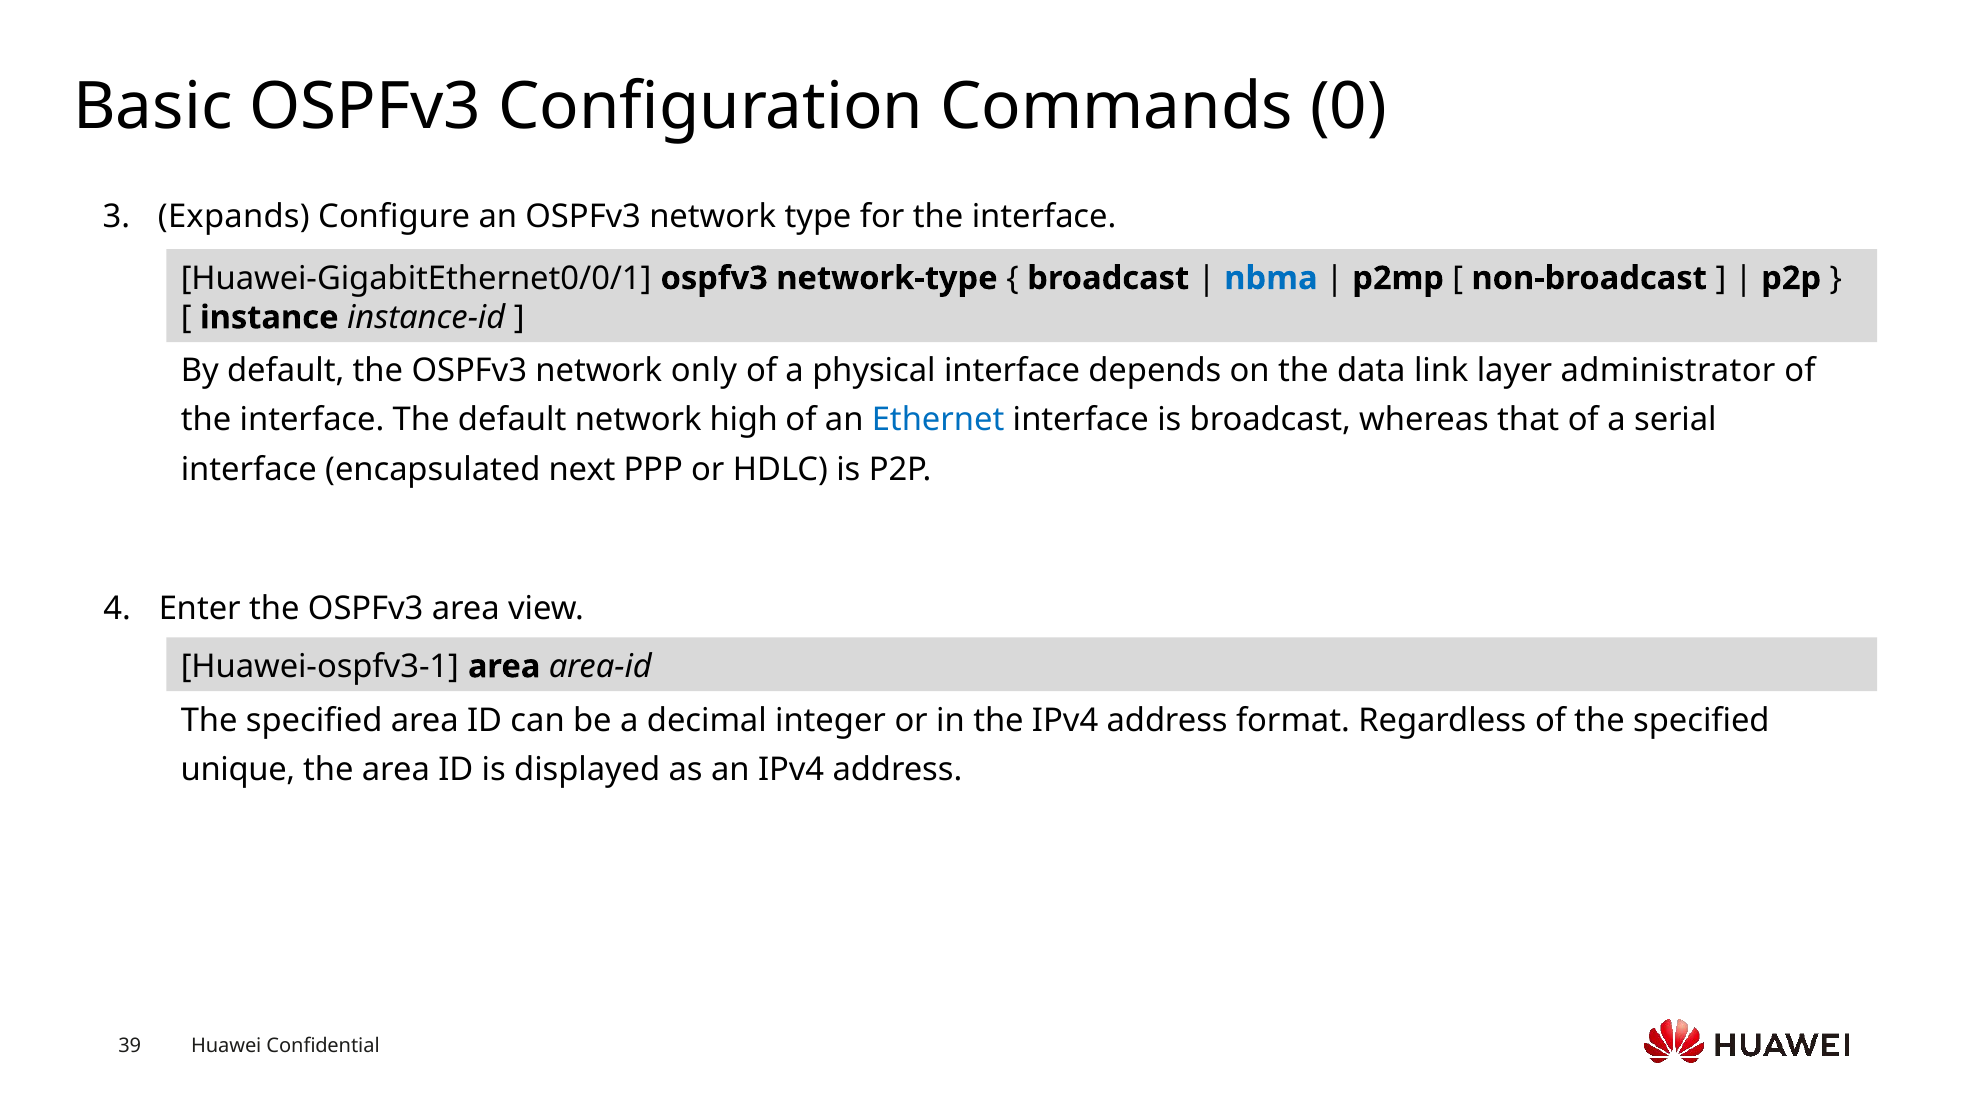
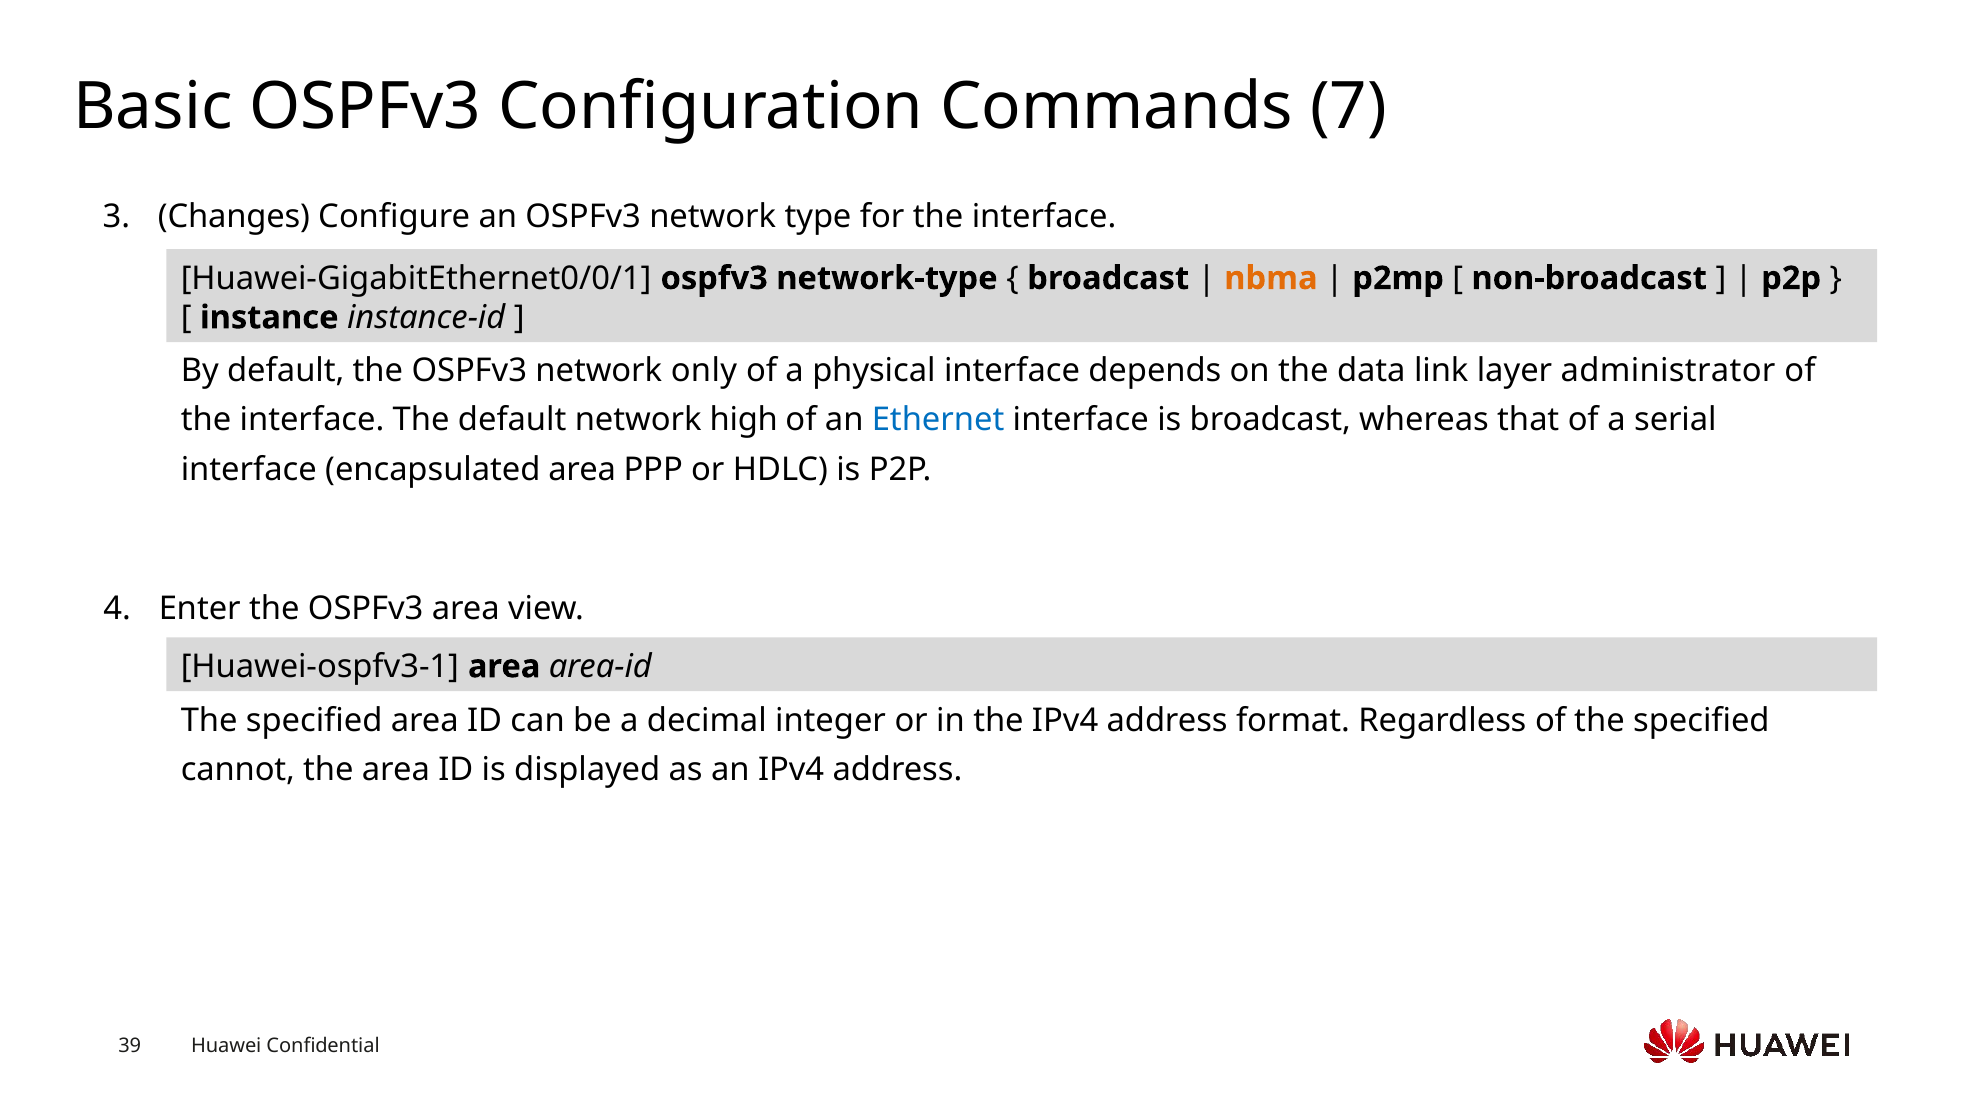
0: 0 -> 7
Expands: Expands -> Changes
nbma colour: blue -> orange
encapsulated next: next -> area
unique: unique -> cannot
